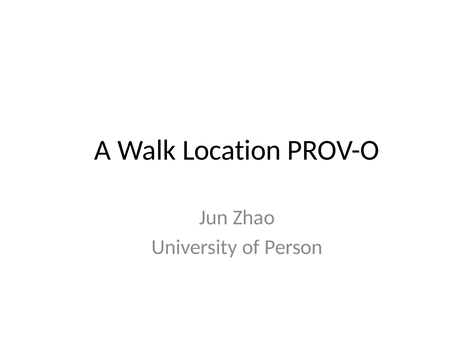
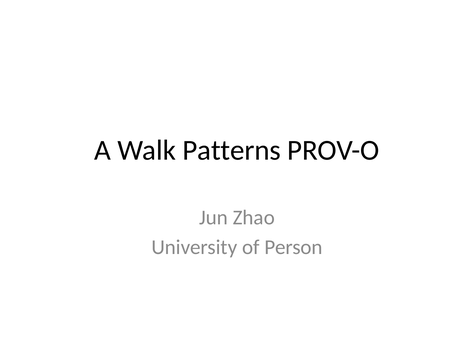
Location: Location -> Patterns
